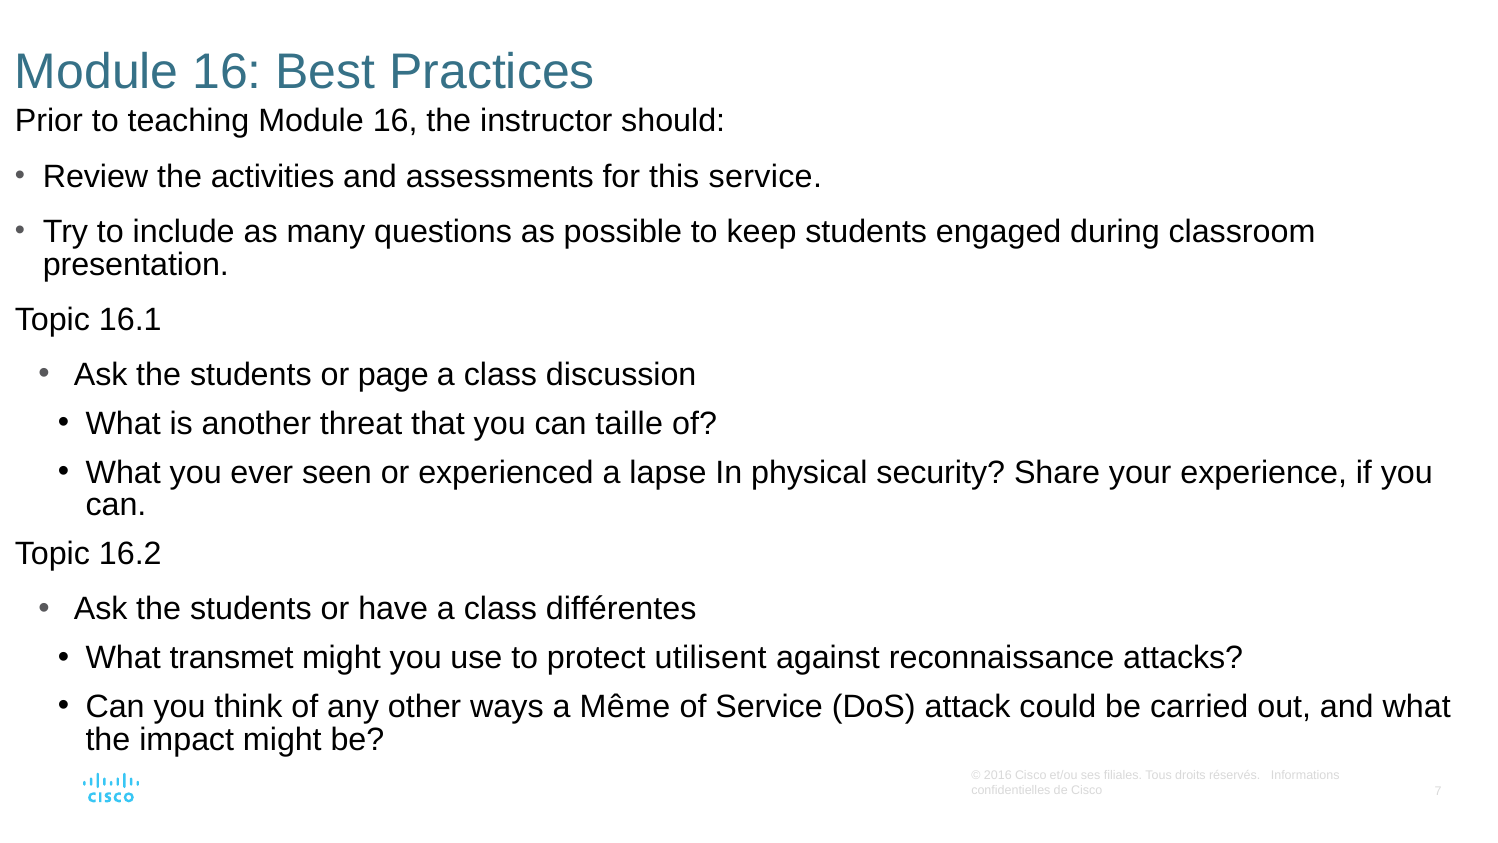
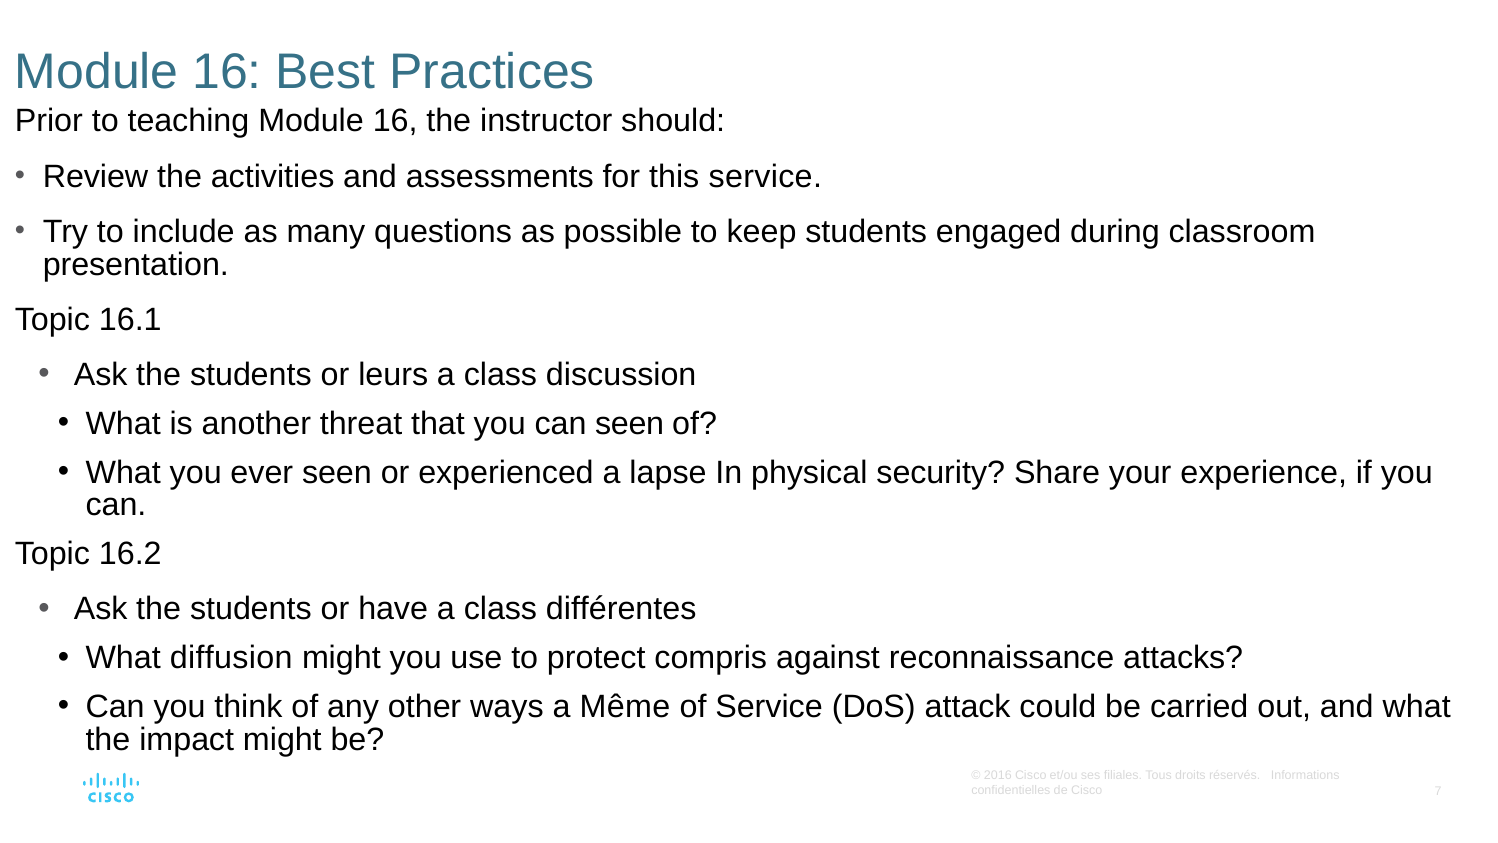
page: page -> leurs
can taille: taille -> seen
transmet: transmet -> diffusion
utilisent: utilisent -> compris
